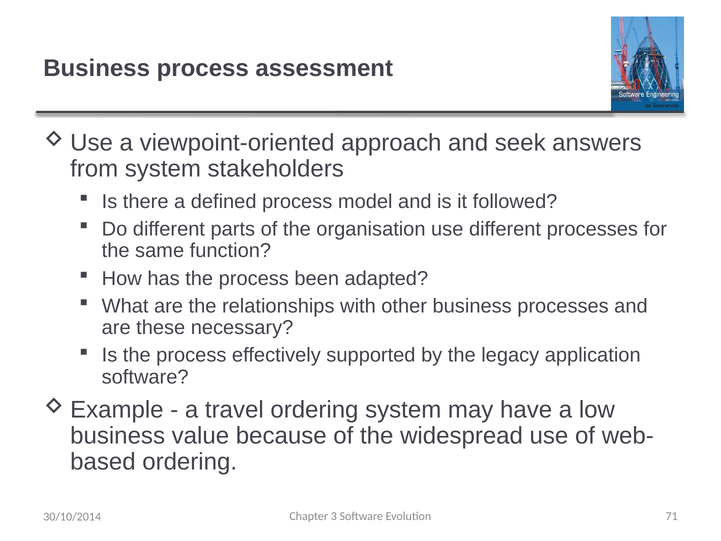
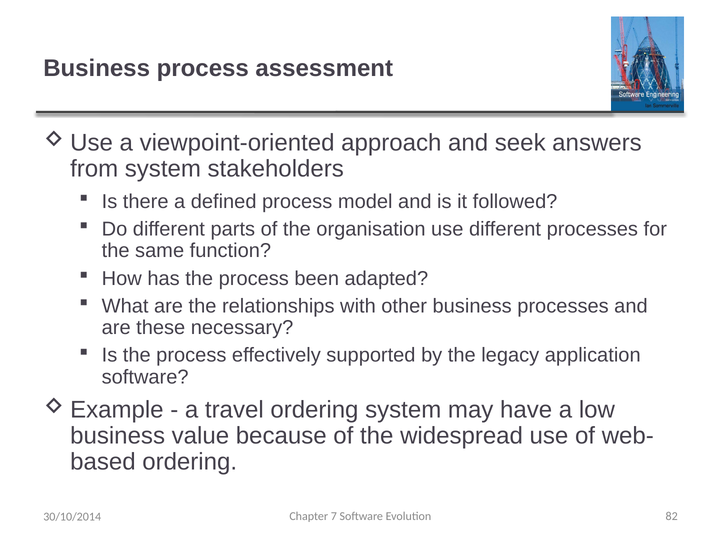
3: 3 -> 7
71: 71 -> 82
